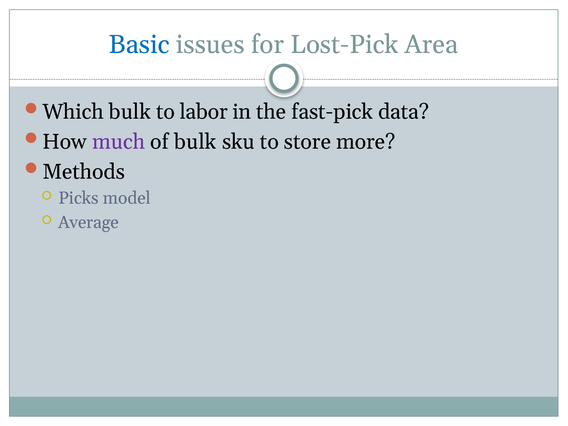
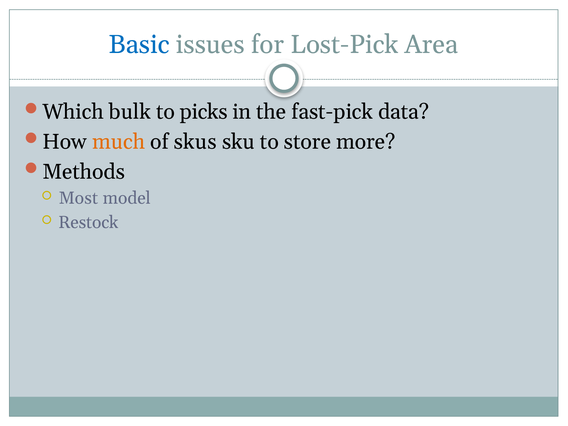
labor: labor -> picks
much colour: purple -> orange
of bulk: bulk -> skus
Picks: Picks -> Most
Average: Average -> Restock
